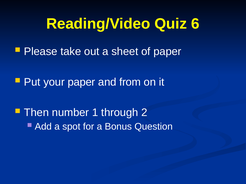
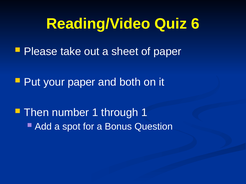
from: from -> both
through 2: 2 -> 1
